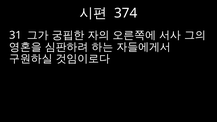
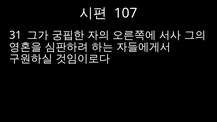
374: 374 -> 107
